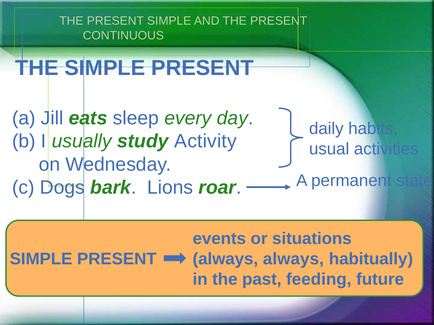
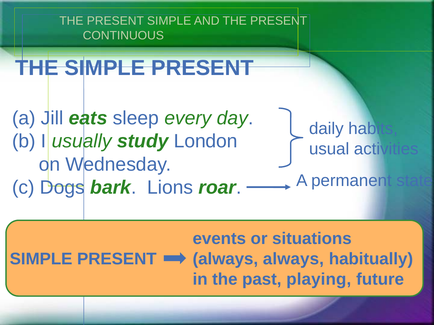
Activity: Activity -> London
feeding: feeding -> playing
